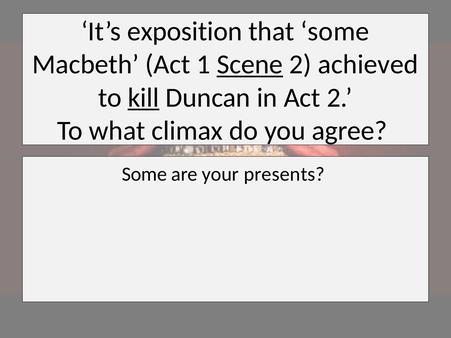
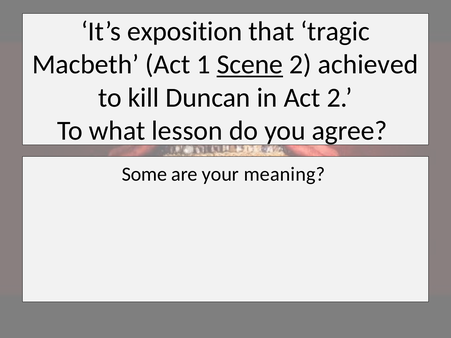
that some: some -> tragic
kill underline: present -> none
climax: climax -> lesson
presents: presents -> meaning
